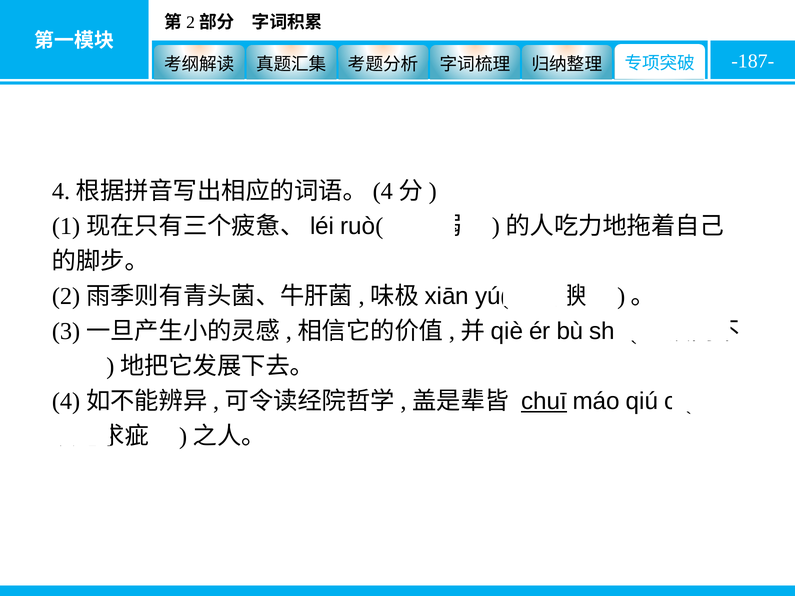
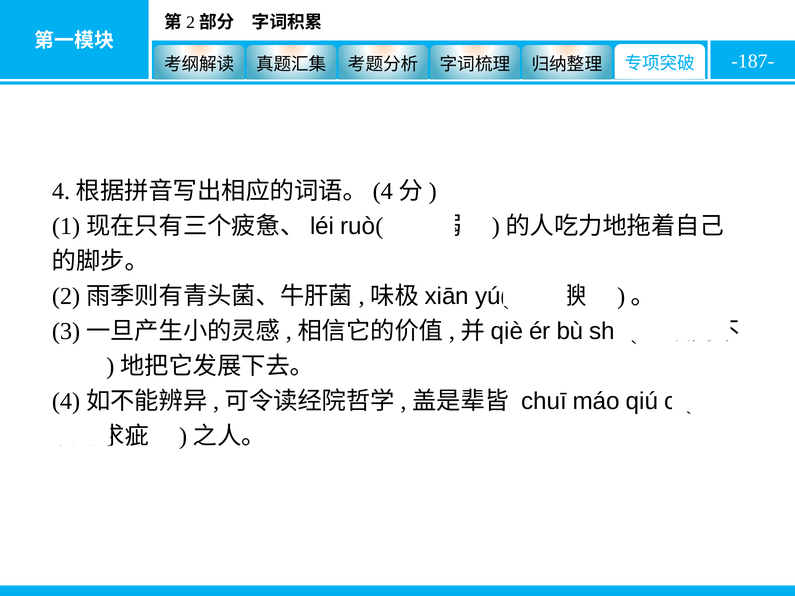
chuī underline: present -> none
